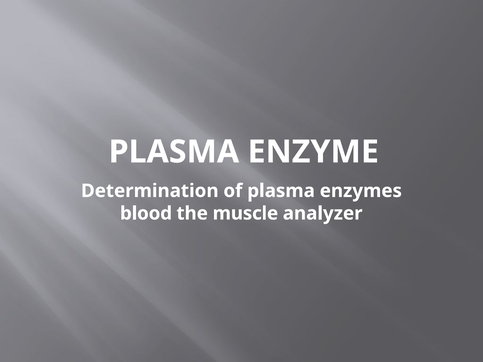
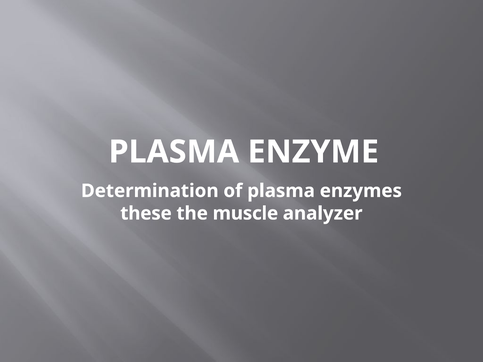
blood: blood -> these
